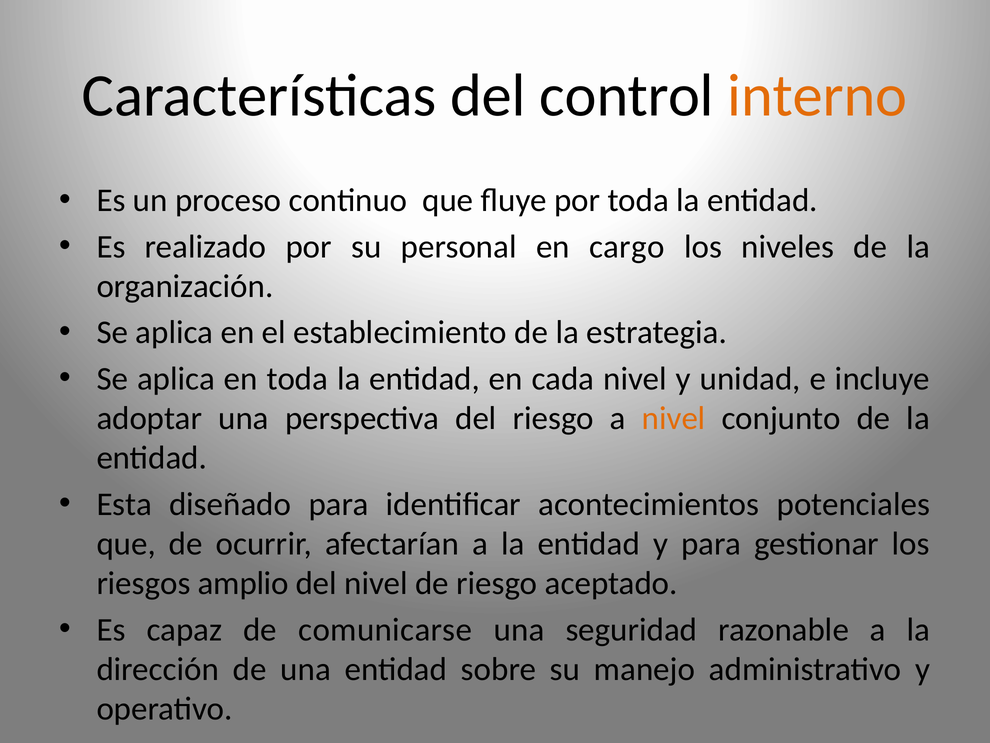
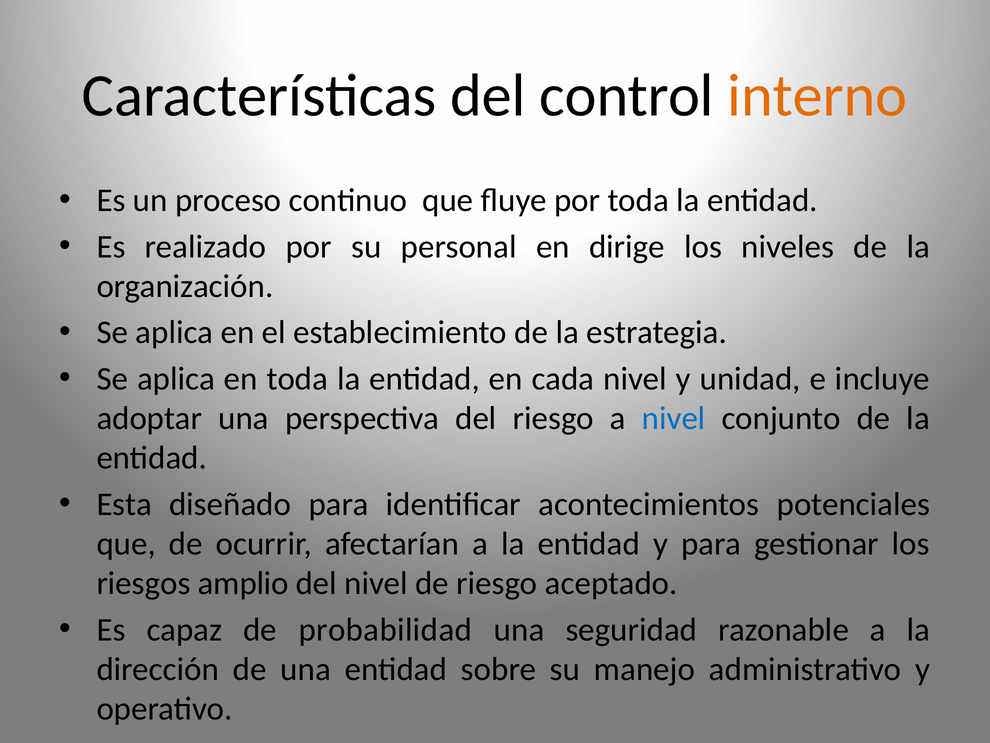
cargo: cargo -> dirige
nivel at (674, 418) colour: orange -> blue
comunicarse: comunicarse -> probabilidad
